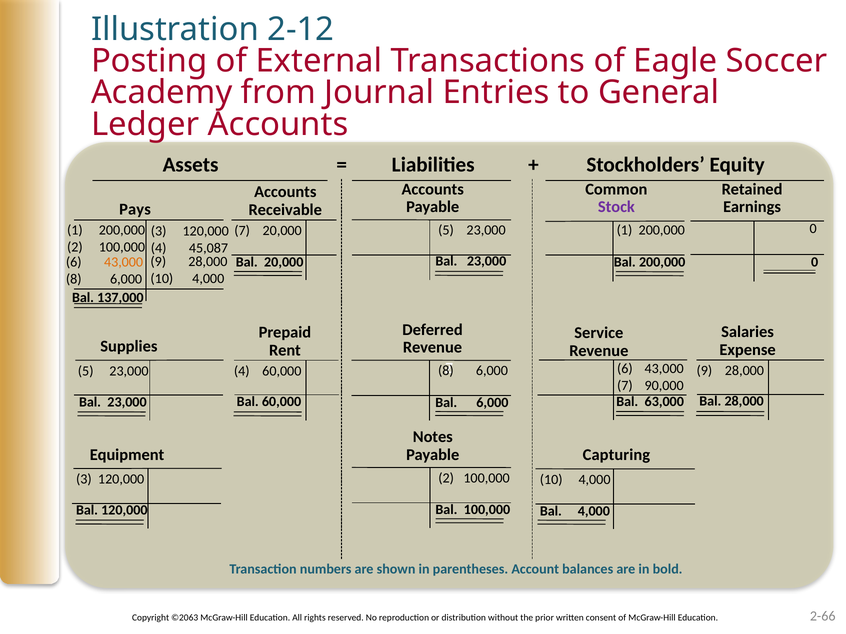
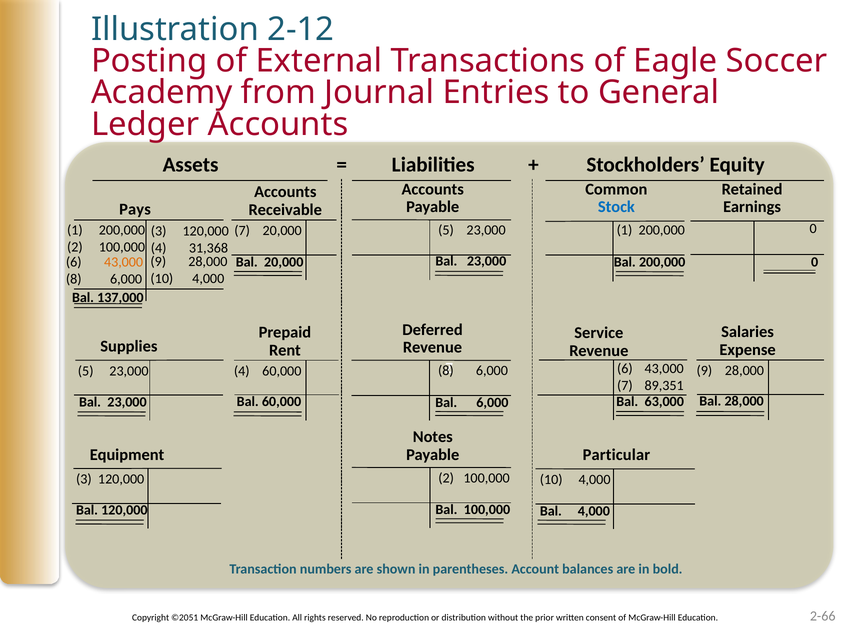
Stock colour: purple -> blue
45,087: 45,087 -> 31,368
90,000: 90,000 -> 89,351
Capturing: Capturing -> Particular
©2063: ©2063 -> ©2051
